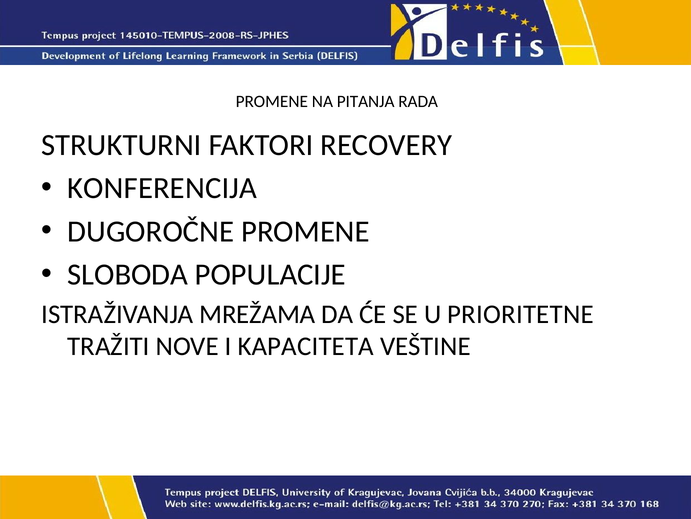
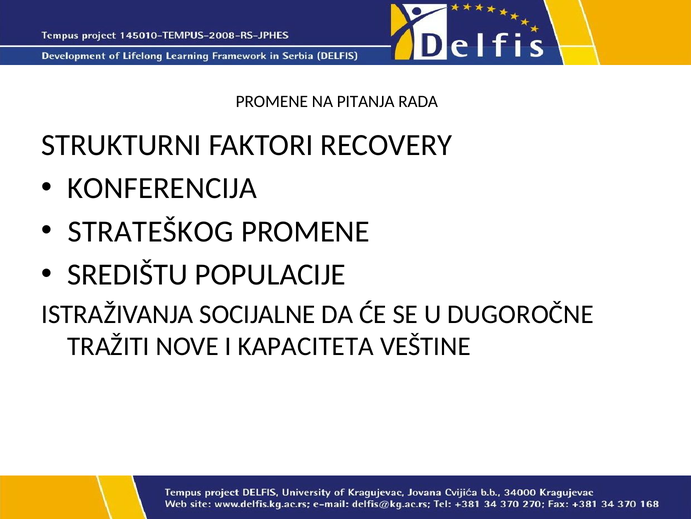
DUGOROČNE: DUGOROČNE -> STRATEŠKOG
SLOBODA: SLOBODA -> SREDIŠTU
MREŽAMA: MREŽAMA -> SOCIJALNE
PRIORITETNE: PRIORITETNE -> DUGOROČNE
